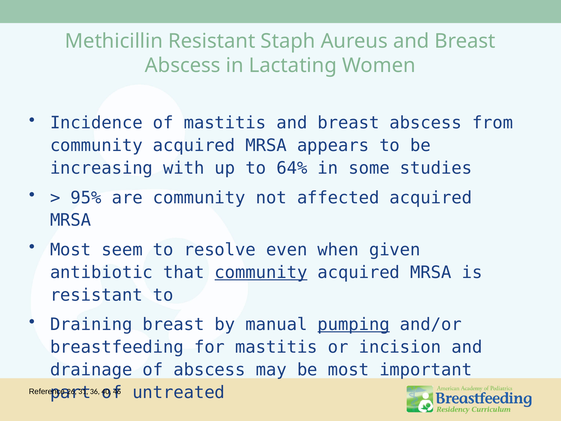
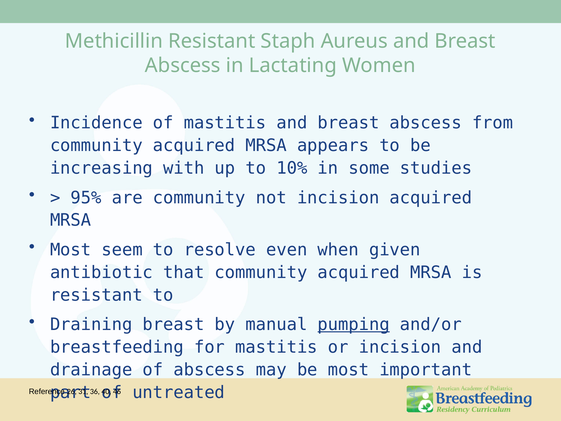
64%: 64% -> 10%
not affected: affected -> incision
community at (261, 272) underline: present -> none
